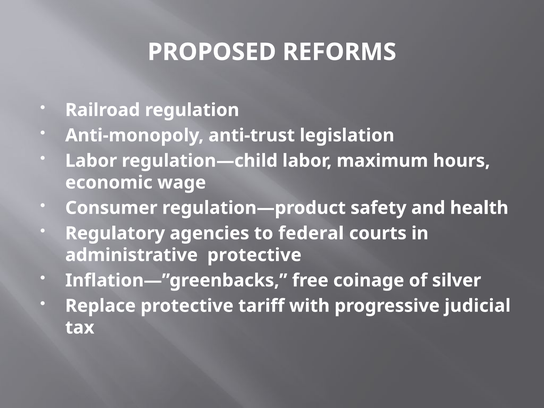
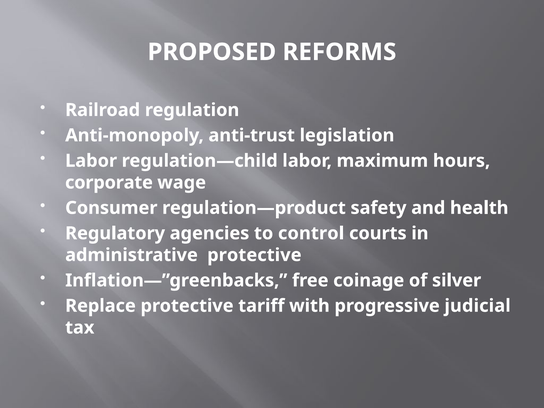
economic: economic -> corporate
federal: federal -> control
